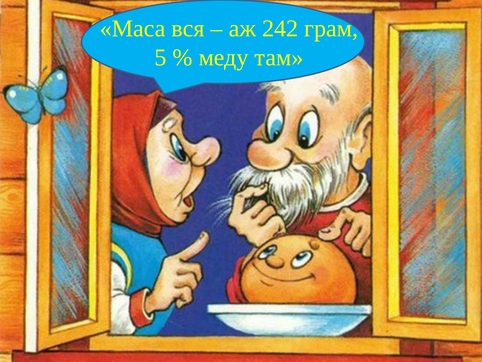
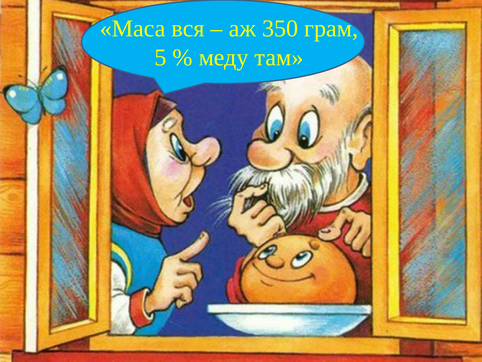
242: 242 -> 350
